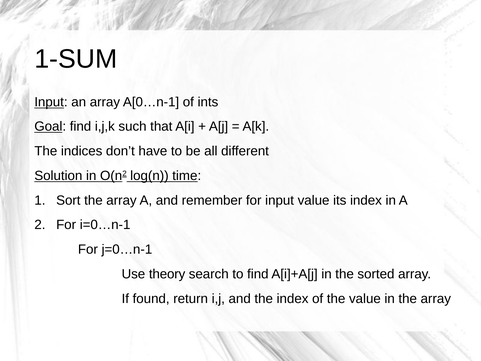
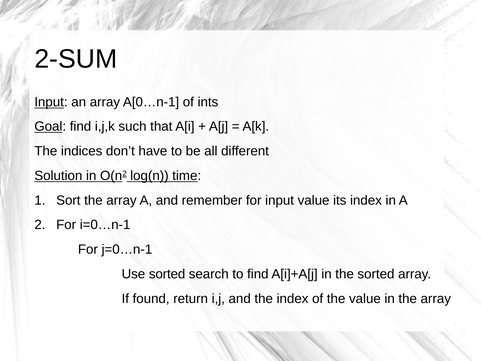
1-SUM: 1-SUM -> 2-SUM
Use theory: theory -> sorted
